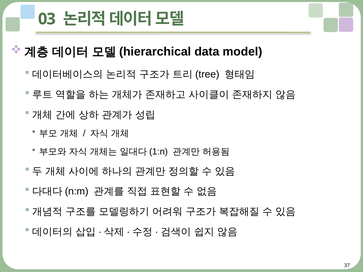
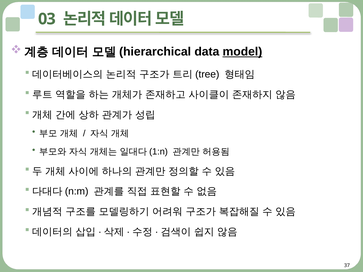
model underline: none -> present
